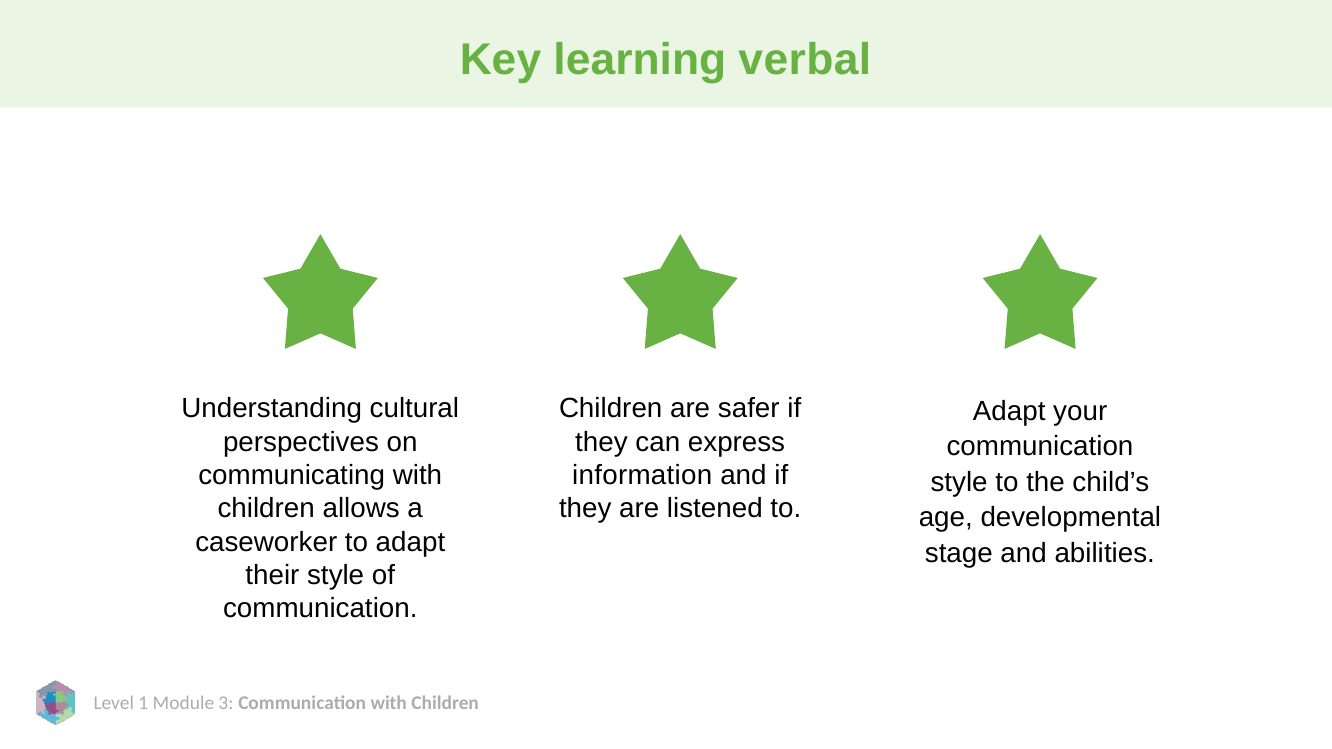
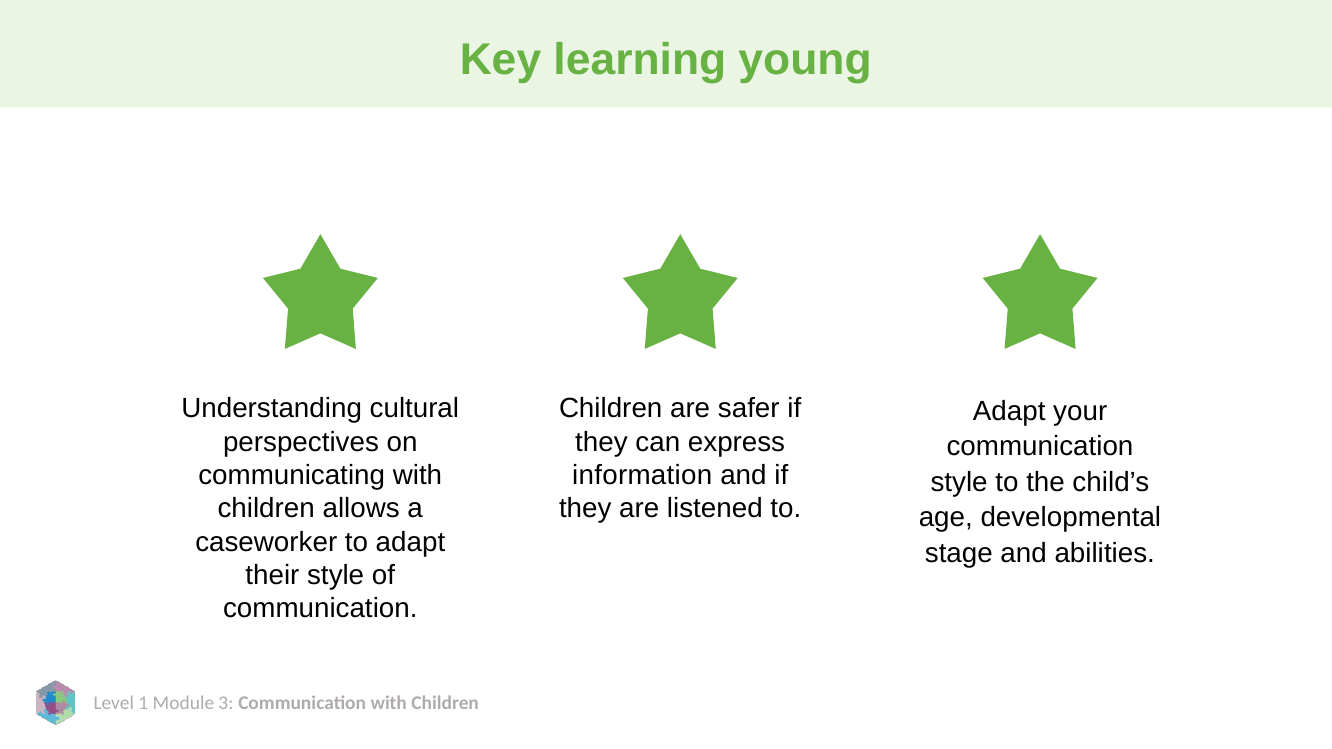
verbal: verbal -> young
